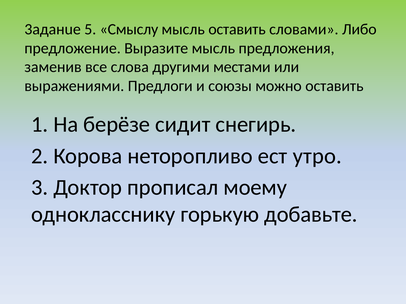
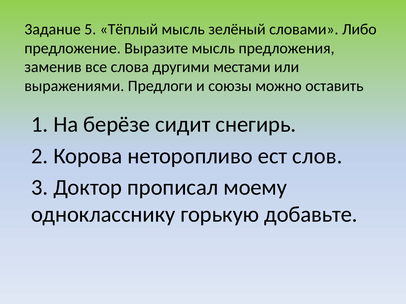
Смыслу: Смыслу -> Тёплый
мысль оставить: оставить -> зелёный
утро: утро -> слов
